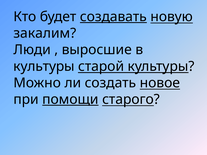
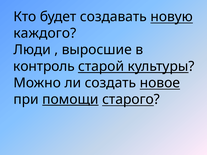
создавать underline: present -> none
закалим: закалим -> каждого
культуры at (44, 66): культуры -> контроль
